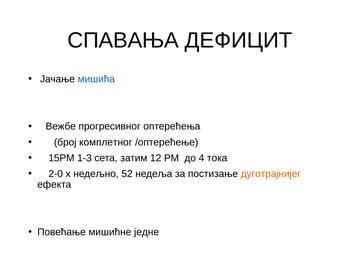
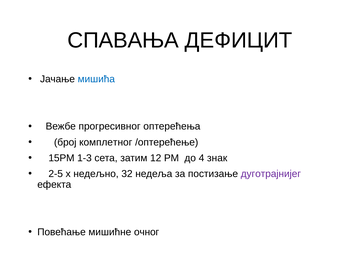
тока: тока -> знак
2-0: 2-0 -> 2-5
52: 52 -> 32
дуготрајнијег colour: orange -> purple
једне: једне -> очног
